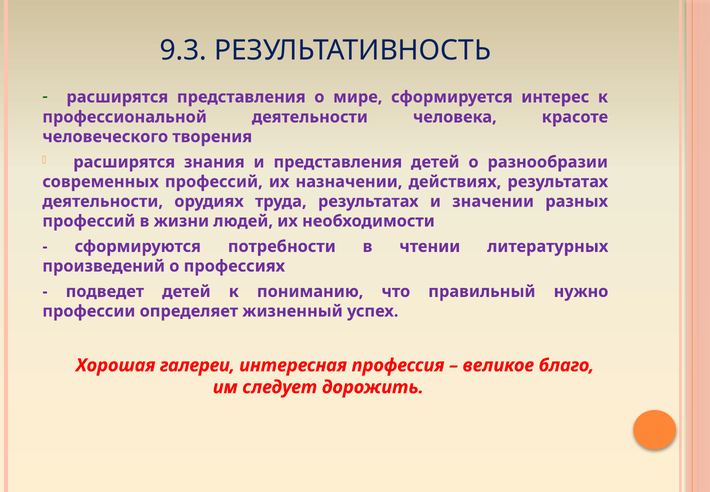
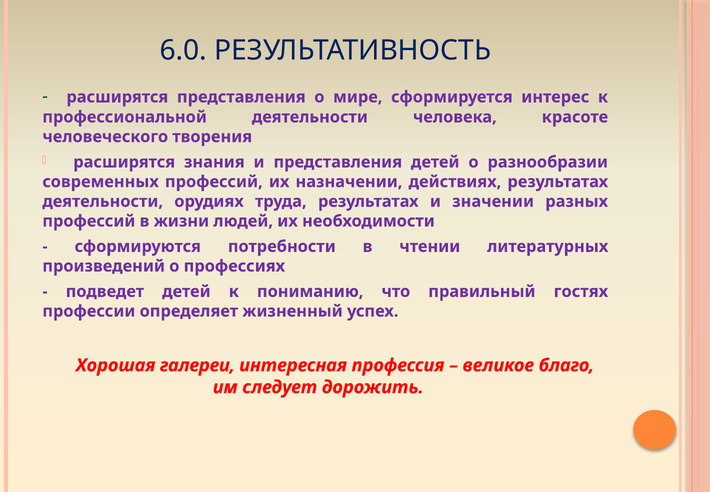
9.3: 9.3 -> 6.0
нужно: нужно -> гостях
